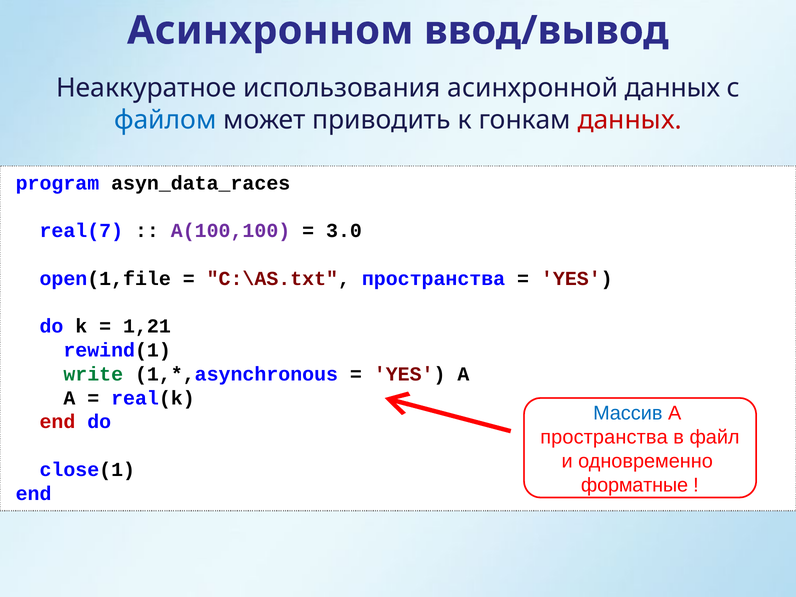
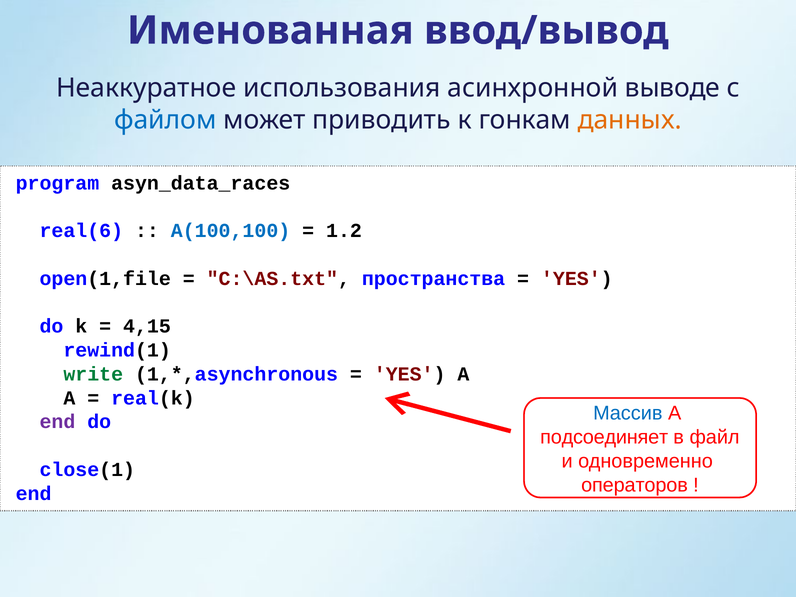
Асинхронном: Асинхронном -> Именованная
асинхронной данных: данных -> выводе
данных at (630, 120) colour: red -> orange
real(7: real(7 -> real(6
A(100,100 colour: purple -> blue
3.0: 3.0 -> 1.2
1,21: 1,21 -> 4,15
end at (57, 422) colour: red -> purple
пространства at (604, 437): пространства -> подсоединяет
форматные: форматные -> операторов
